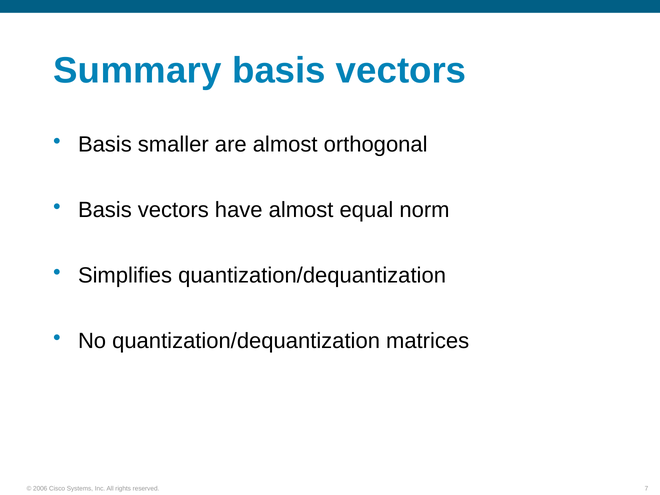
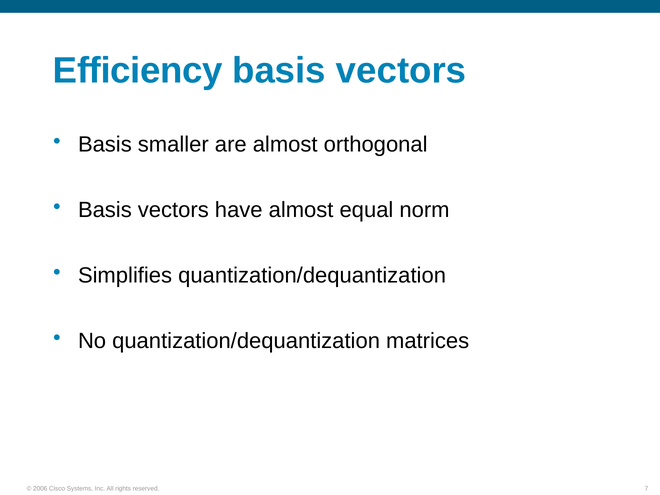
Summary: Summary -> Efficiency
